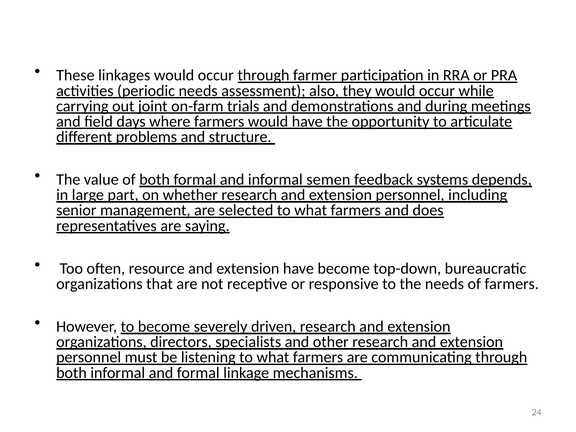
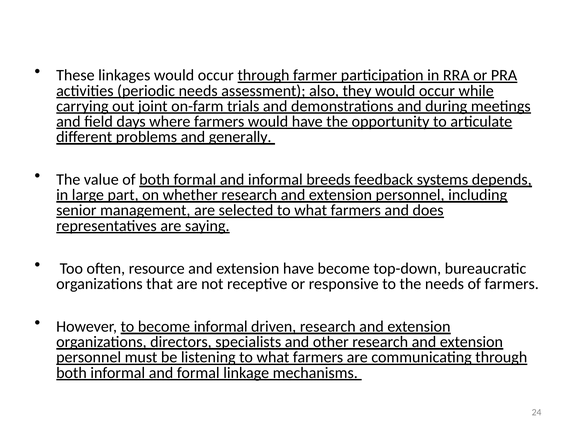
structure: structure -> generally
semen: semen -> breeds
become severely: severely -> informal
